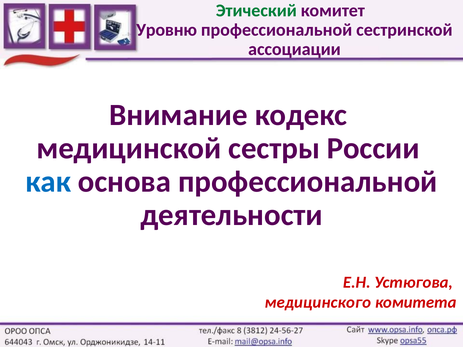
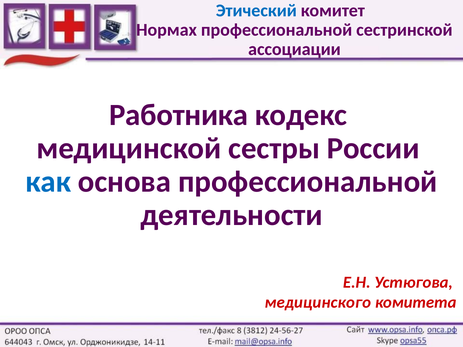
Этический colour: green -> blue
Уровню: Уровню -> Нормах
Внимание: Внимание -> Работника
